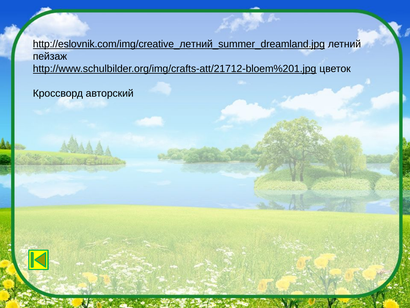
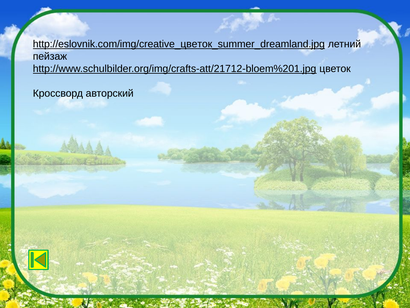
http://eslovnik.com/img/creative_летний_summer_dreamland.jpg: http://eslovnik.com/img/creative_летний_summer_dreamland.jpg -> http://eslovnik.com/img/creative_цветок_summer_dreamland.jpg
